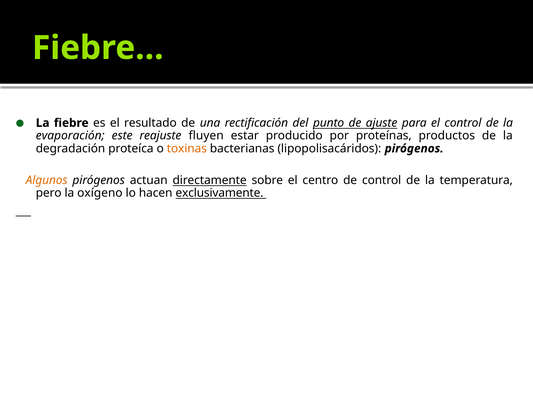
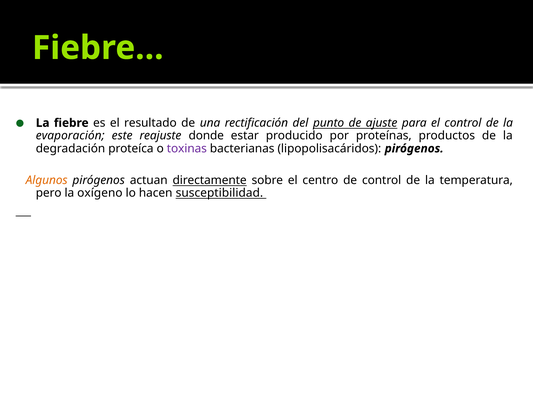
fluyen: fluyen -> donde
toxinas colour: orange -> purple
exclusivamente: exclusivamente -> susceptibilidad
